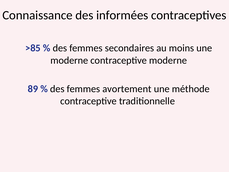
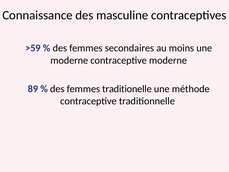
informées: informées -> masculine
>85: >85 -> >59
avortement: avortement -> traditionelle
